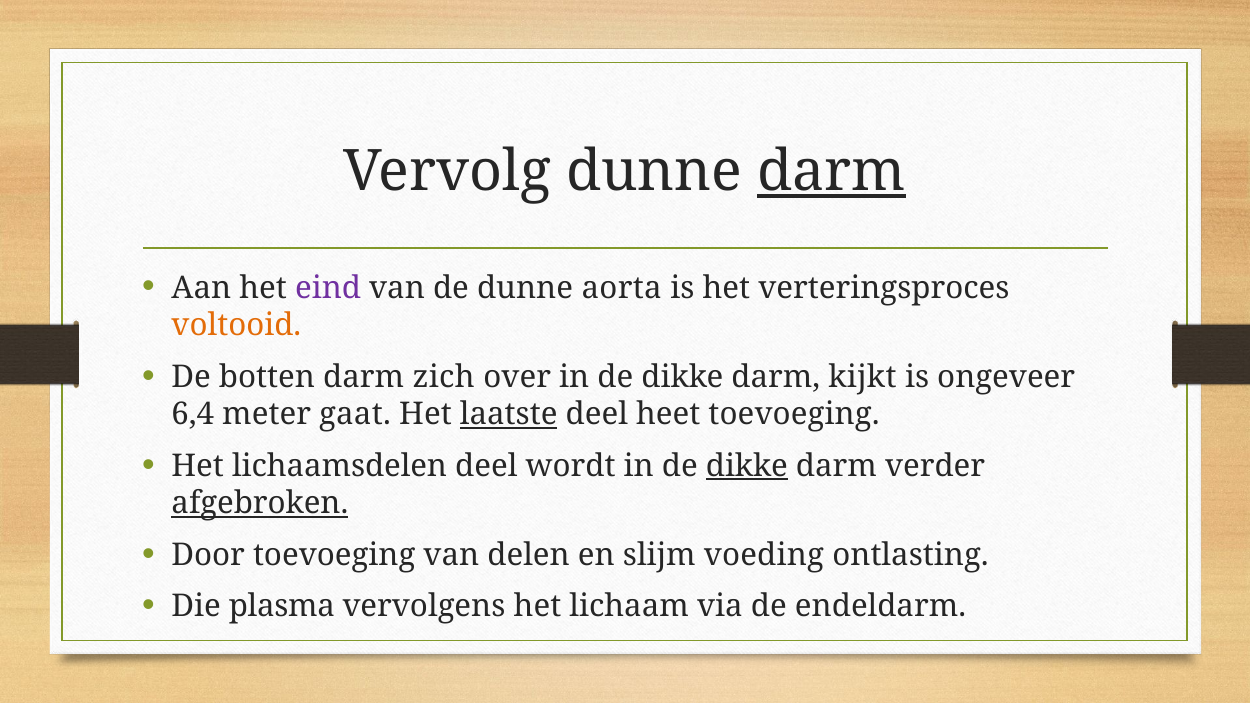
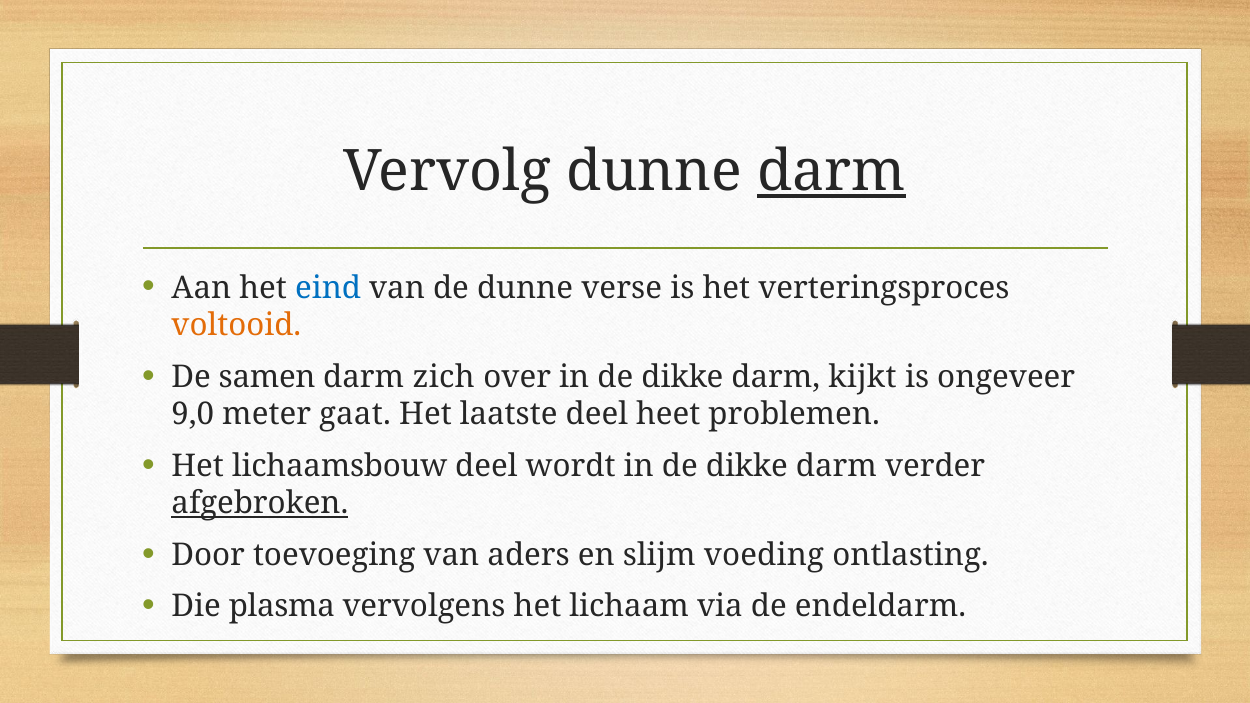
eind colour: purple -> blue
aorta: aorta -> verse
botten: botten -> samen
6,4: 6,4 -> 9,0
laatste underline: present -> none
heet toevoeging: toevoeging -> problemen
lichaamsdelen: lichaamsdelen -> lichaamsbouw
dikke at (747, 466) underline: present -> none
delen: delen -> aders
